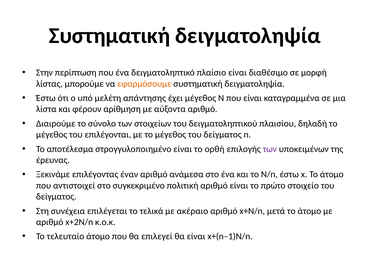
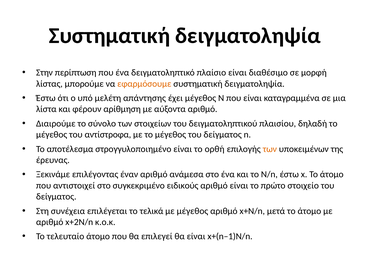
επιλέγονται: επιλέγονται -> αντίστροφα
των at (270, 149) colour: purple -> orange
πολιτική: πολιτική -> ειδικούς
με ακέραιο: ακέραιο -> μέγεθος
